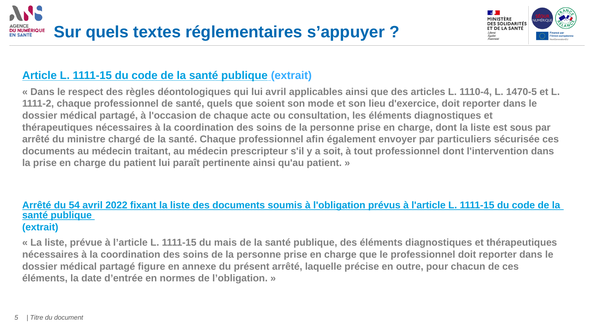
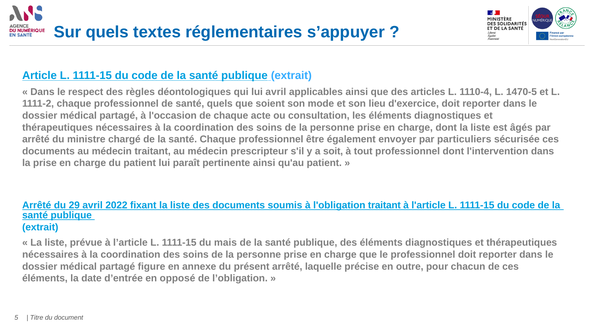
sous: sous -> âgés
afin: afin -> être
54: 54 -> 29
l'obligation prévus: prévus -> traitant
normes: normes -> opposé
